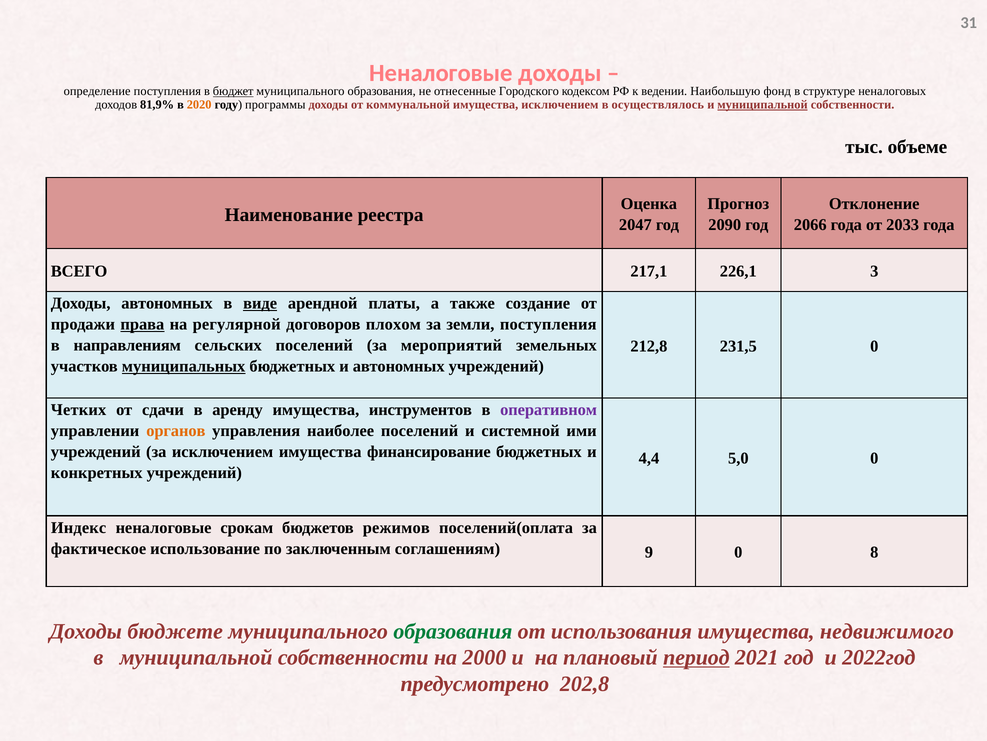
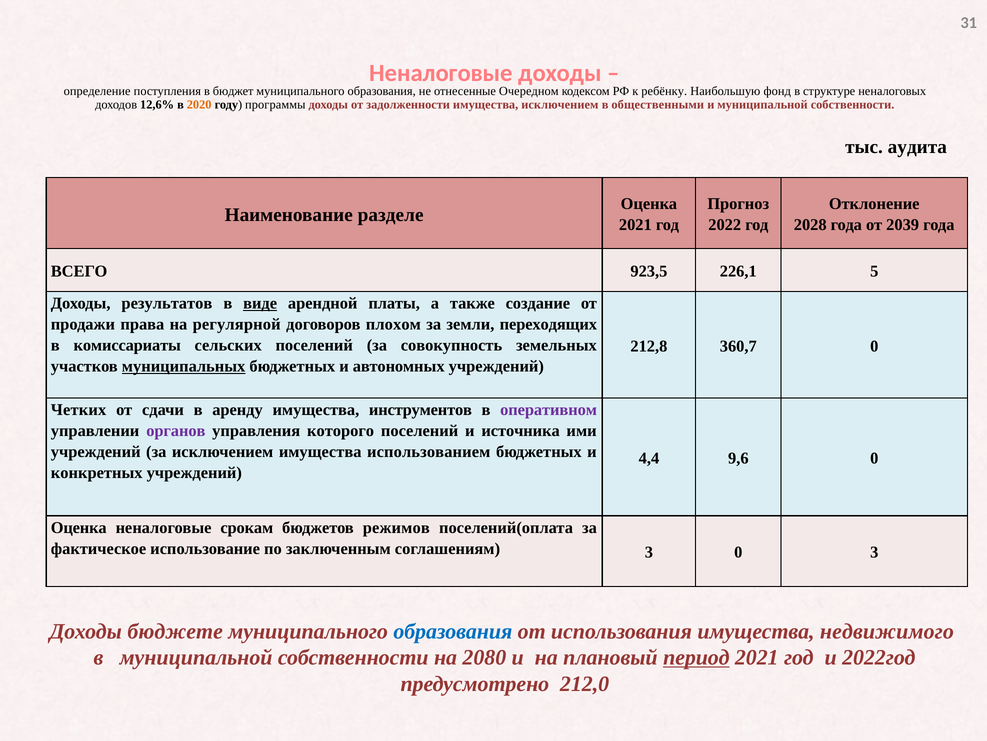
бюджет underline: present -> none
Городского: Городского -> Очередном
ведении: ведении -> ребёнку
81,9%: 81,9% -> 12,6%
коммунальной: коммунальной -> задолженности
осуществлялось: осуществлялось -> общественными
муниципальной at (762, 105) underline: present -> none
объеме: объеме -> аудита
реестра: реестра -> разделе
2047 at (635, 225): 2047 -> 2021
2090: 2090 -> 2022
2066: 2066 -> 2028
2033: 2033 -> 2039
217,1: 217,1 -> 923,5
3: 3 -> 5
Доходы автономных: автономных -> результатов
права underline: present -> none
земли поступления: поступления -> переходящих
направлениям: направлениям -> комиссариаты
мероприятий: мероприятий -> совокупность
231,5: 231,5 -> 360,7
органов colour: orange -> purple
наиболее: наиболее -> которого
системной: системной -> источника
финансирование: финансирование -> использованием
5,0: 5,0 -> 9,6
Индекс at (79, 527): Индекс -> Оценка
соглашениям 9: 9 -> 3
0 8: 8 -> 3
образования at (453, 631) colour: green -> blue
2000: 2000 -> 2080
202,8: 202,8 -> 212,0
